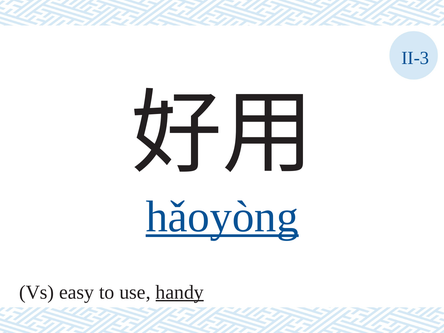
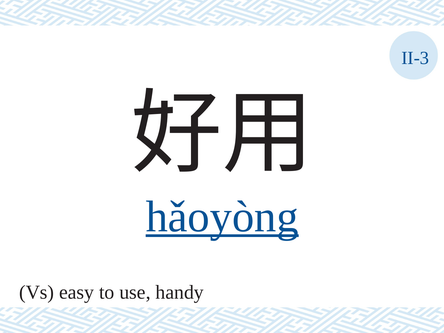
handy underline: present -> none
